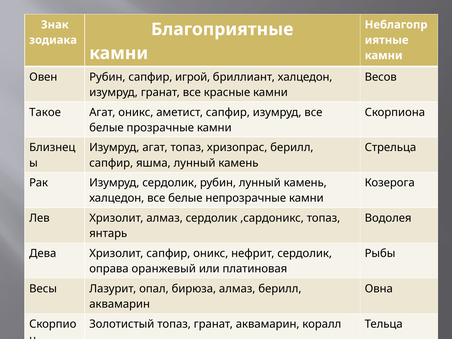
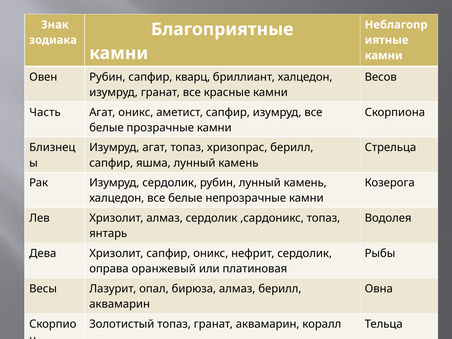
игрой: игрой -> кварц
Такое: Такое -> Часть
